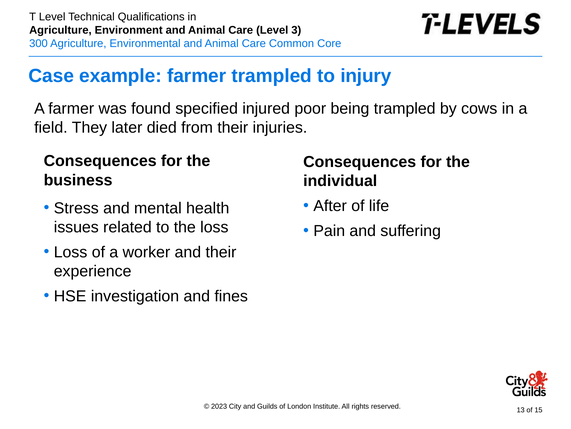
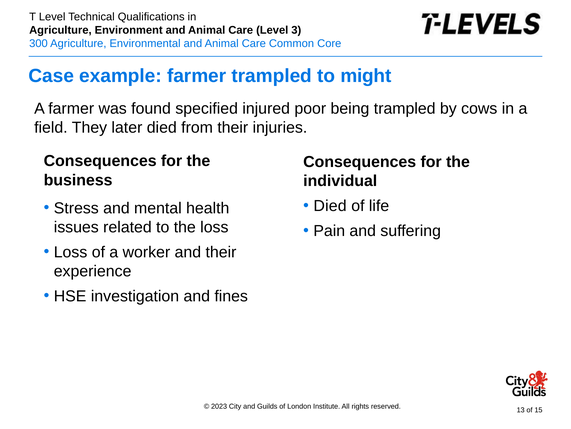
injury: injury -> might
After at (330, 206): After -> Died
